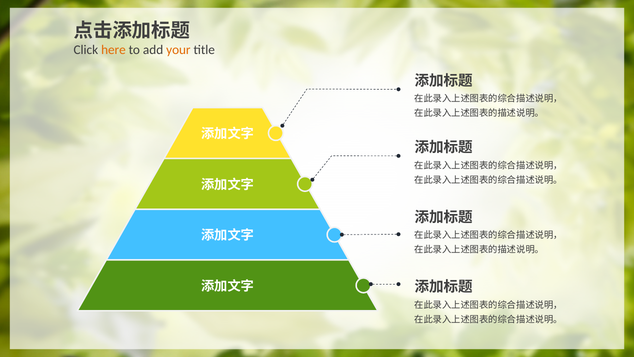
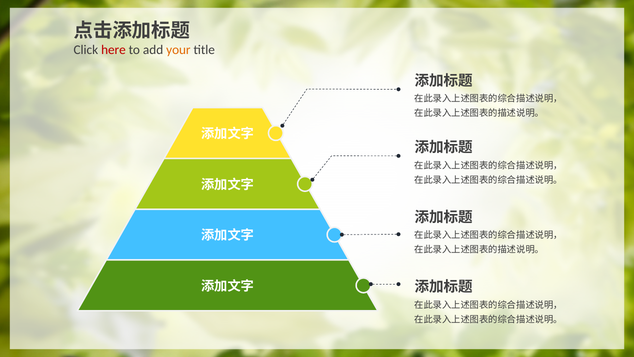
here colour: orange -> red
